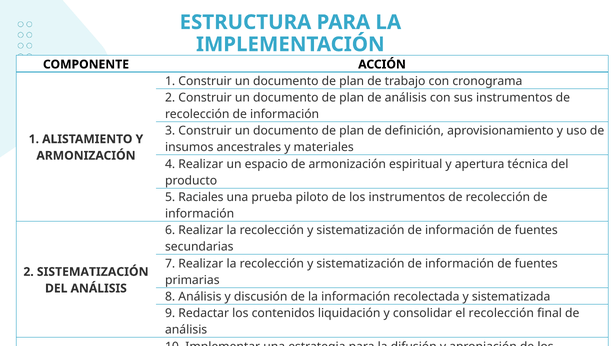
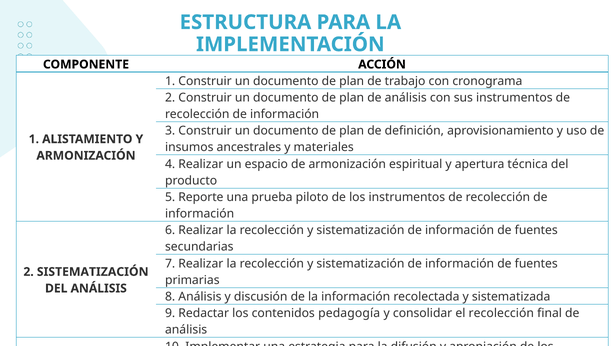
5 Raciales: Raciales -> Reporte
liquidación: liquidación -> pedagogía
